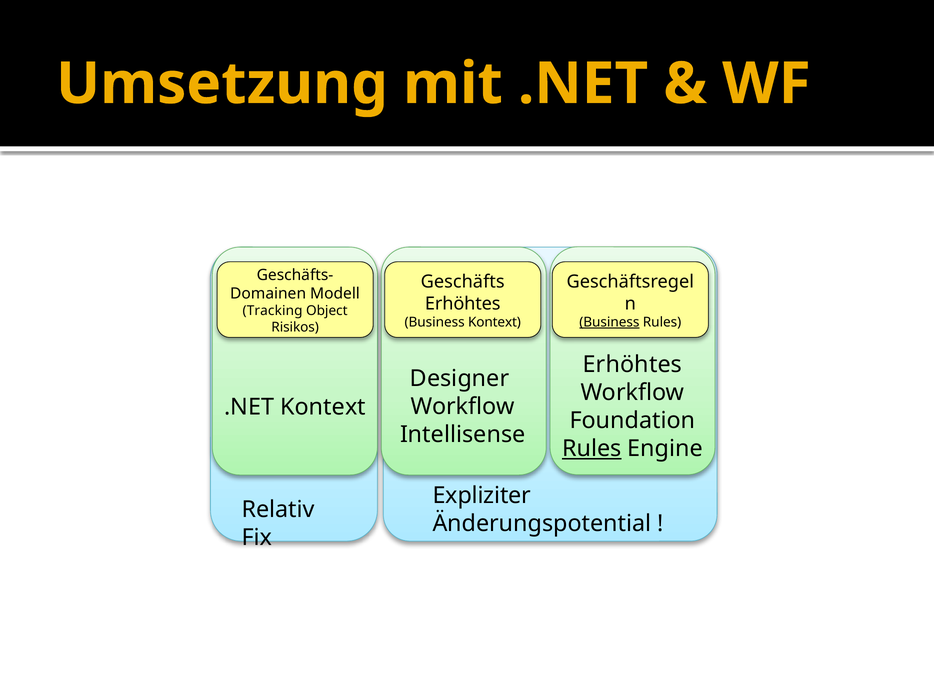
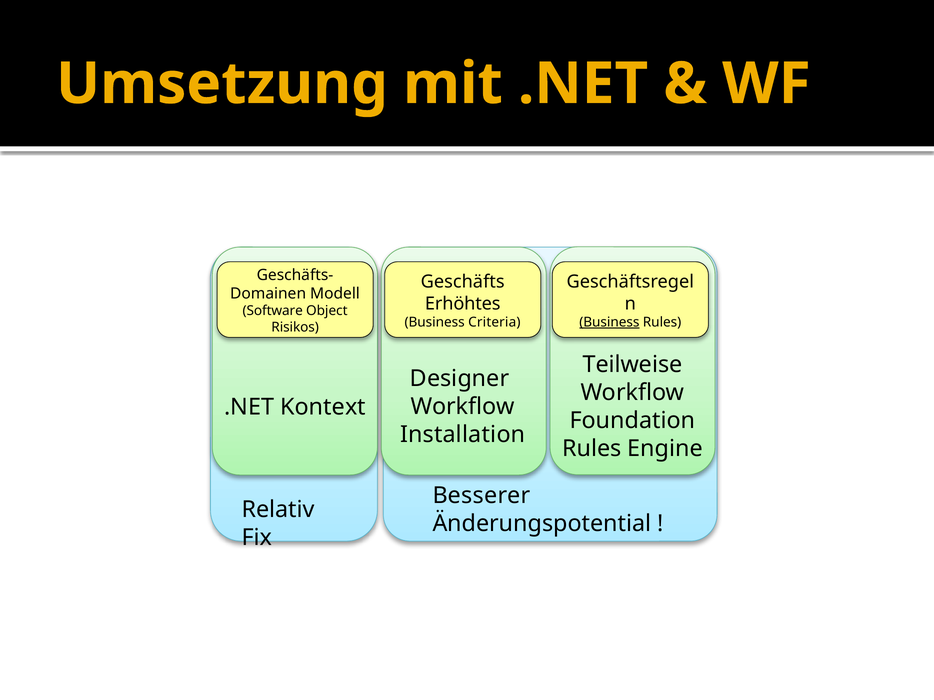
Tracking: Tracking -> Software
Business Kontext: Kontext -> Criteria
Erhöhtes at (632, 365): Erhöhtes -> Teilweise
Intellisense: Intellisense -> Installation
Rules at (592, 449) underline: present -> none
Expliziter: Expliziter -> Besserer
